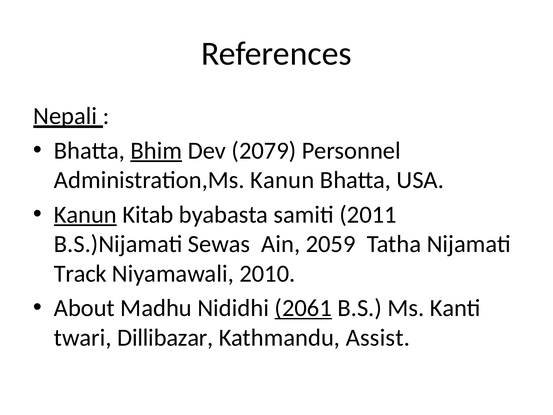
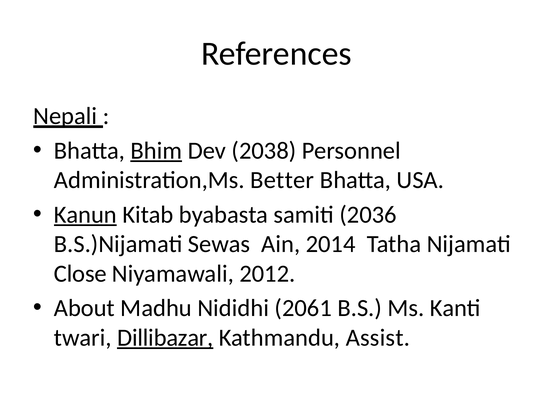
2079: 2079 -> 2038
Administration,Ms Kanun: Kanun -> Better
2011: 2011 -> 2036
2059: 2059 -> 2014
Track: Track -> Close
2010: 2010 -> 2012
2061 underline: present -> none
Dillibazar underline: none -> present
